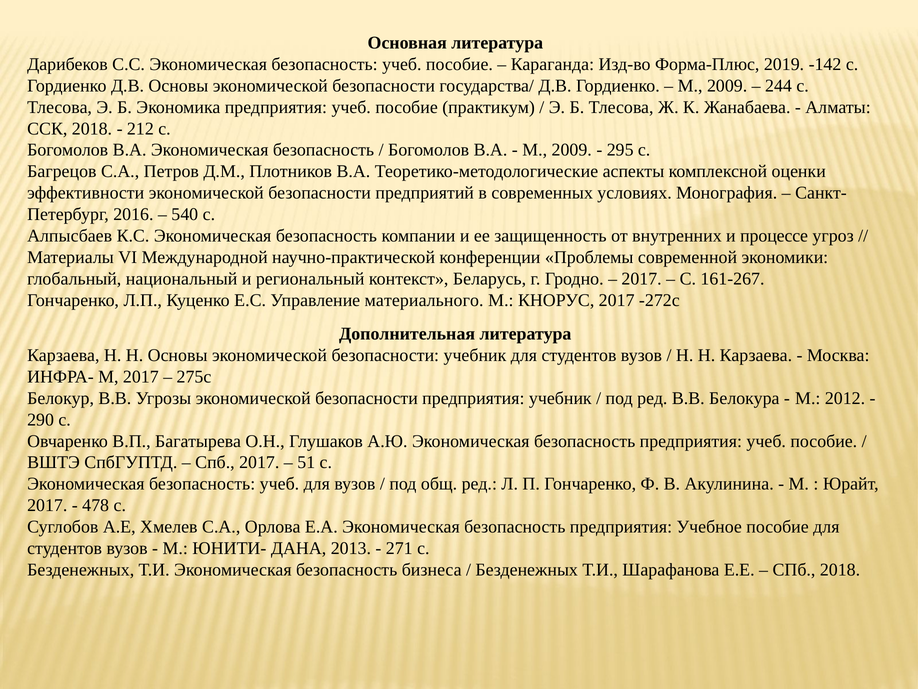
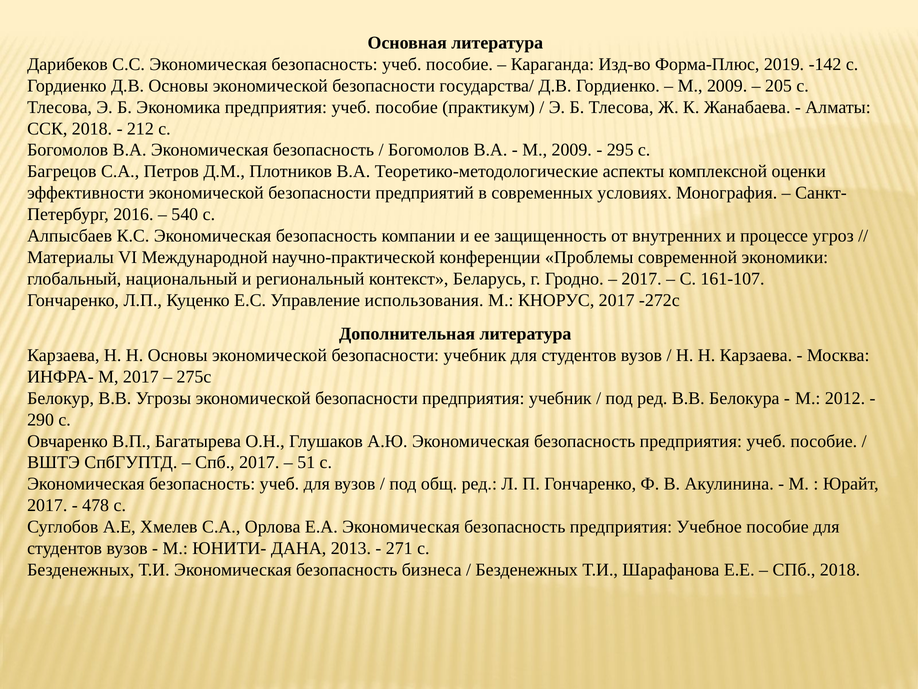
244: 244 -> 205
161-267: 161-267 -> 161-107
материального: материального -> использования
